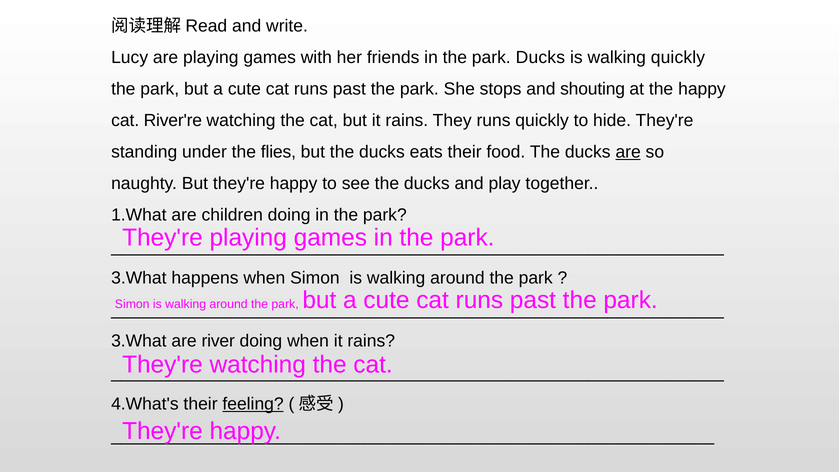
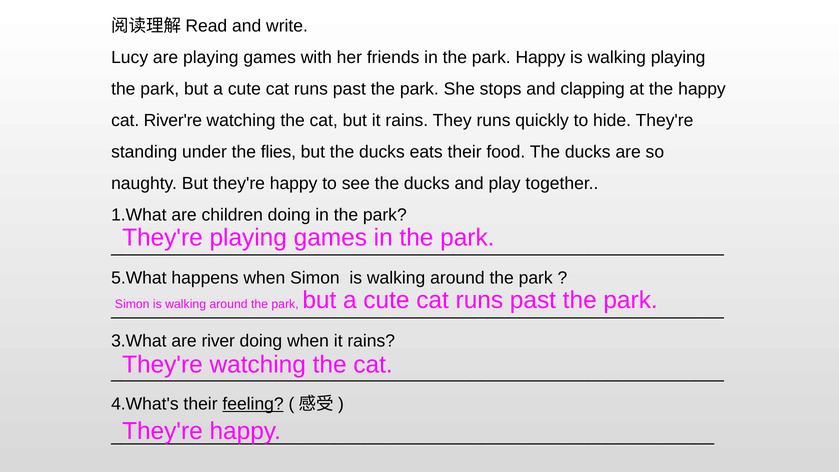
park Ducks: Ducks -> Happy
walking quickly: quickly -> playing
shouting: shouting -> clapping
are at (628, 152) underline: present -> none
3.What at (139, 278): 3.What -> 5.What
